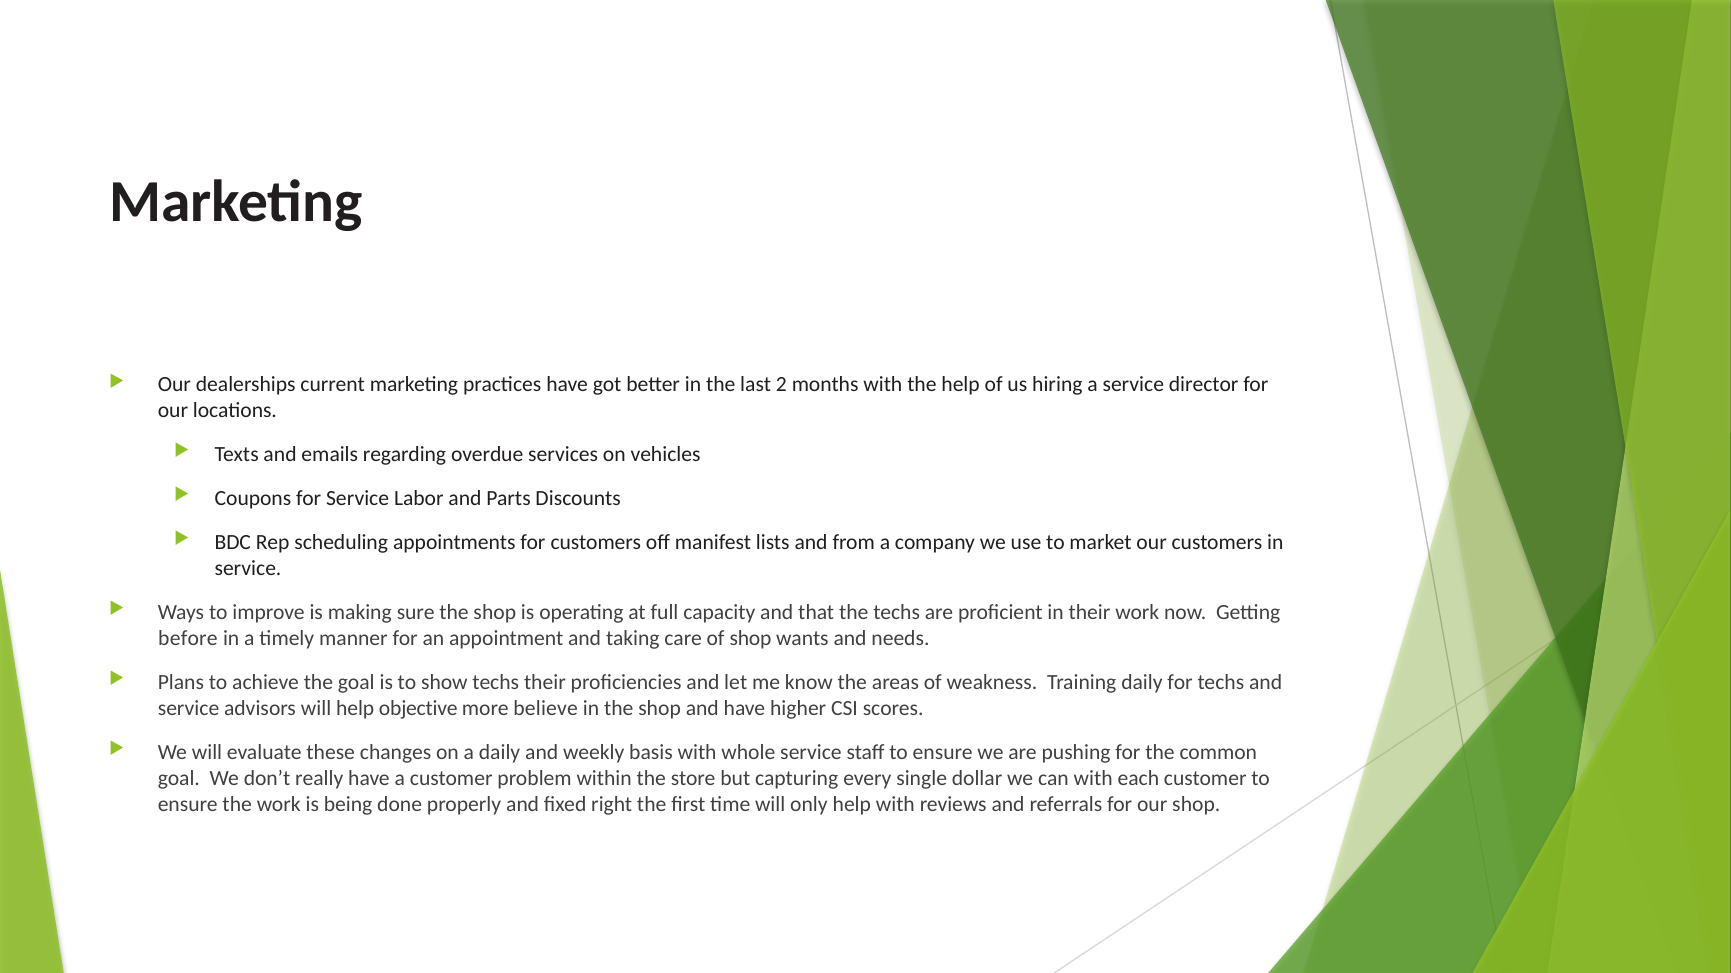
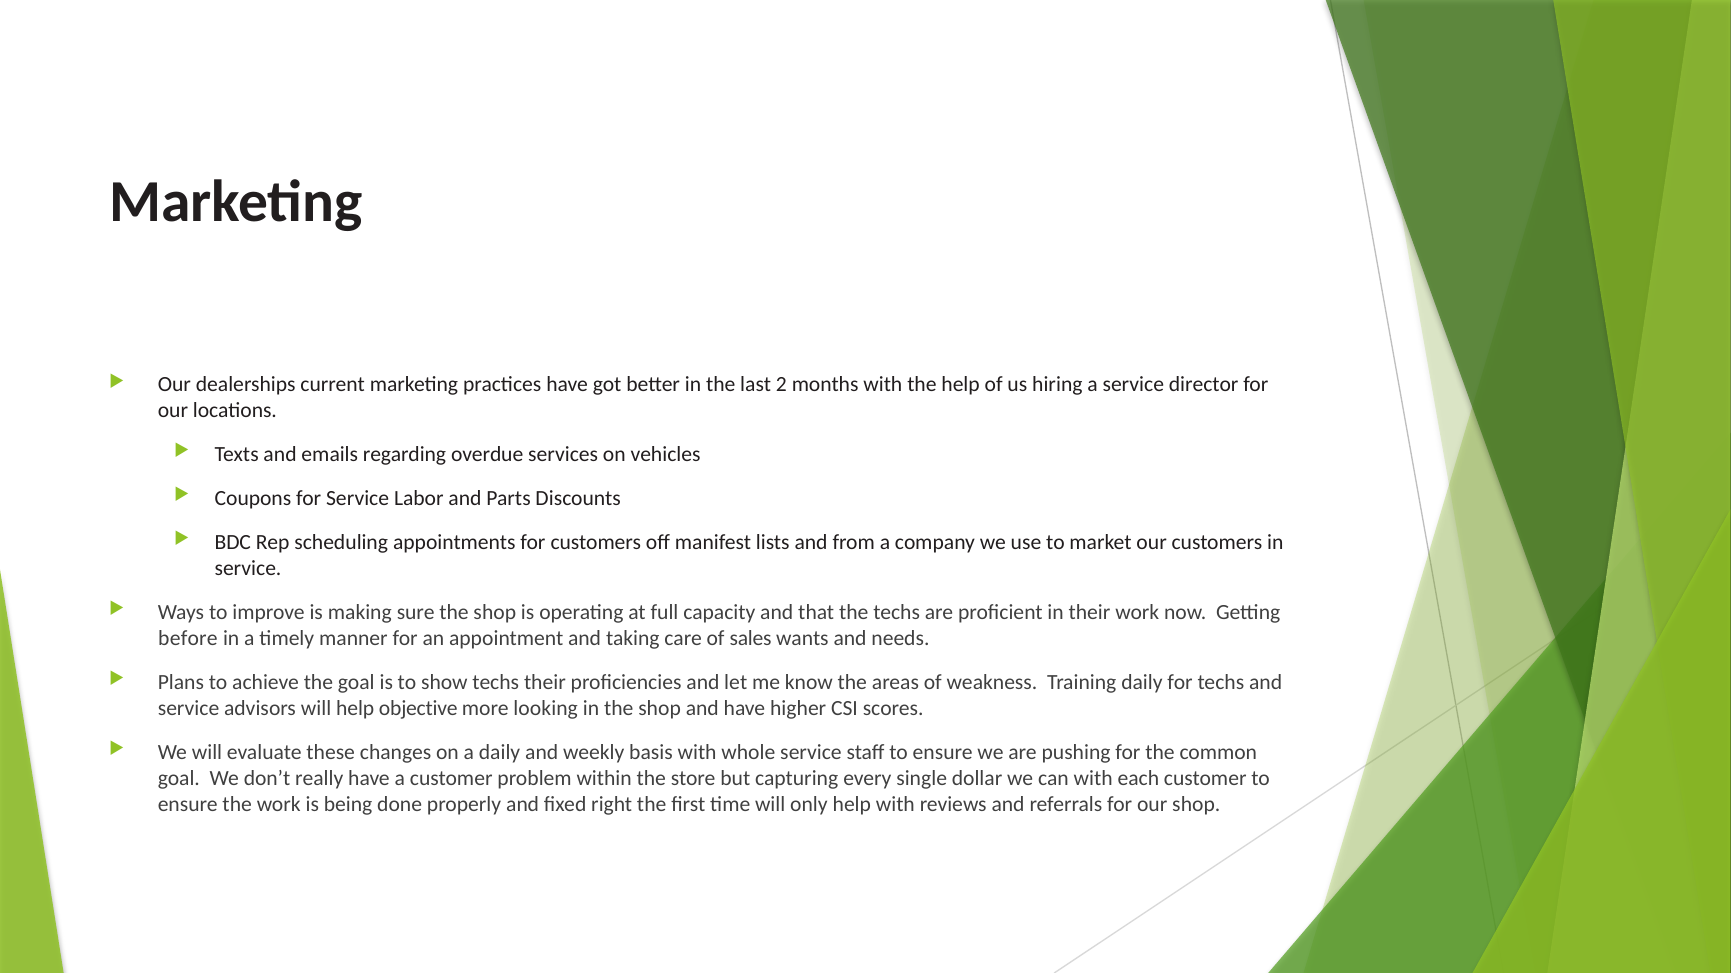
of shop: shop -> sales
believe: believe -> looking
